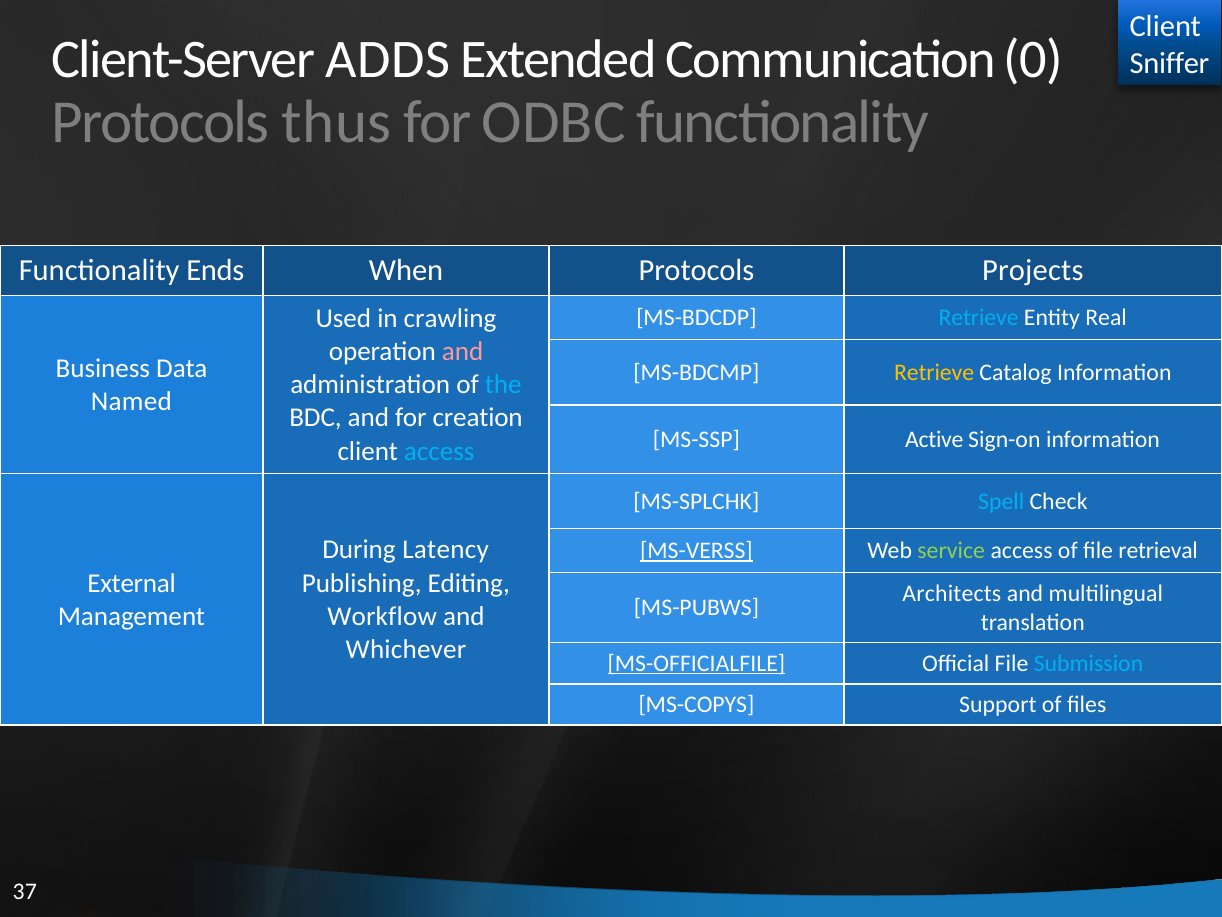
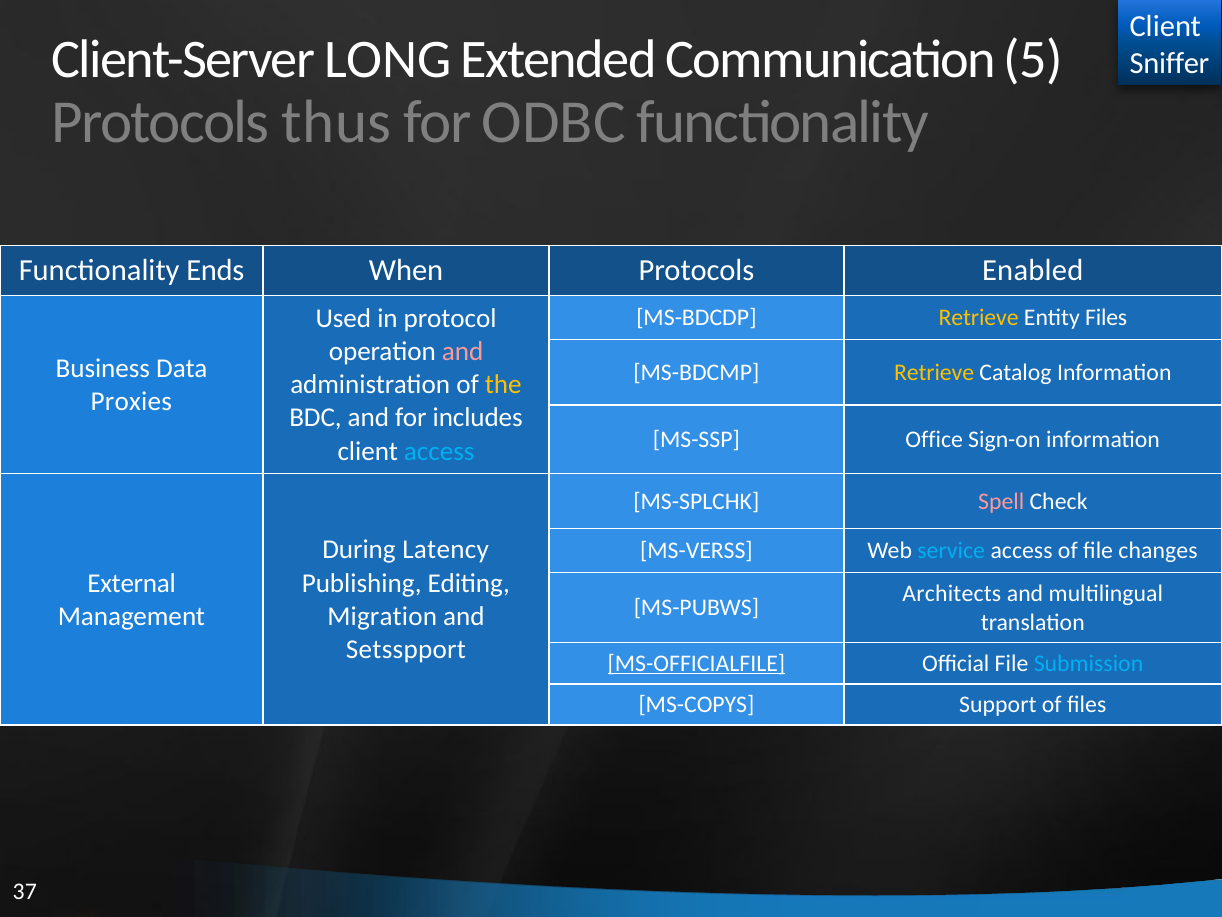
ADDS: ADDS -> LONG
0: 0 -> 5
Projects: Projects -> Enabled
crawling: crawling -> protocol
Retrieve at (979, 318) colour: light blue -> yellow
Entity Real: Real -> Files
the colour: light blue -> yellow
Named: Named -> Proxies
creation: creation -> includes
Active: Active -> Office
Spell colour: light blue -> pink
MS-VERSS underline: present -> none
service colour: light green -> light blue
retrieval: retrieval -> changes
Workflow: Workflow -> Migration
Whichever: Whichever -> Setsspport
